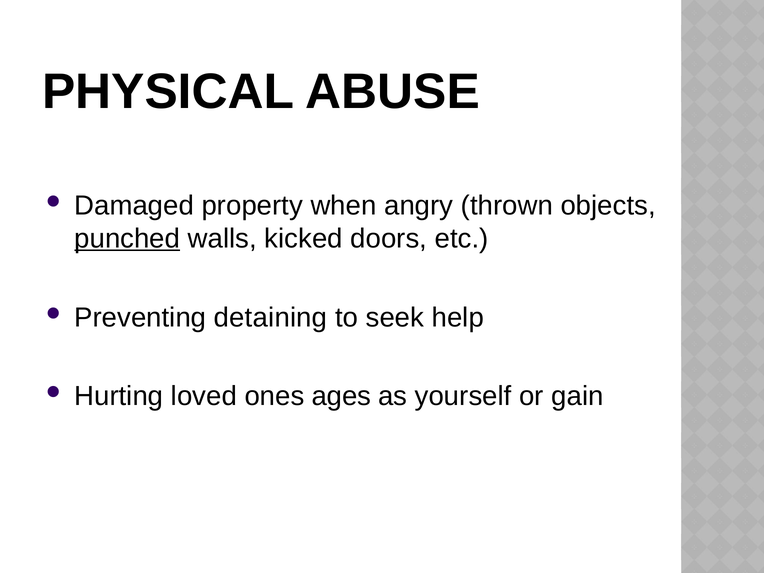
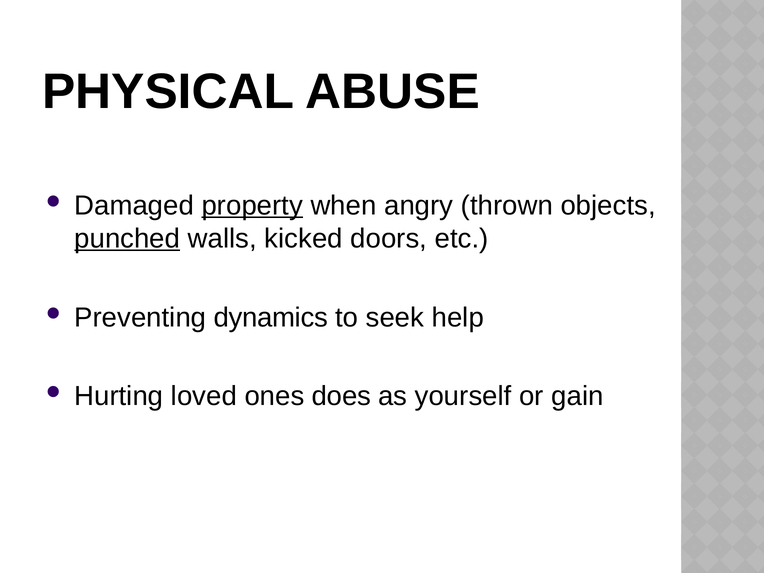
property underline: none -> present
detaining: detaining -> dynamics
ages: ages -> does
